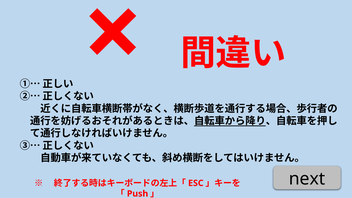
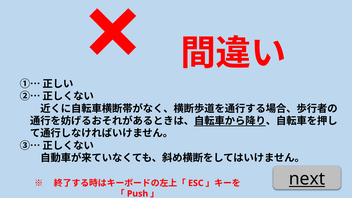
next underline: none -> present
